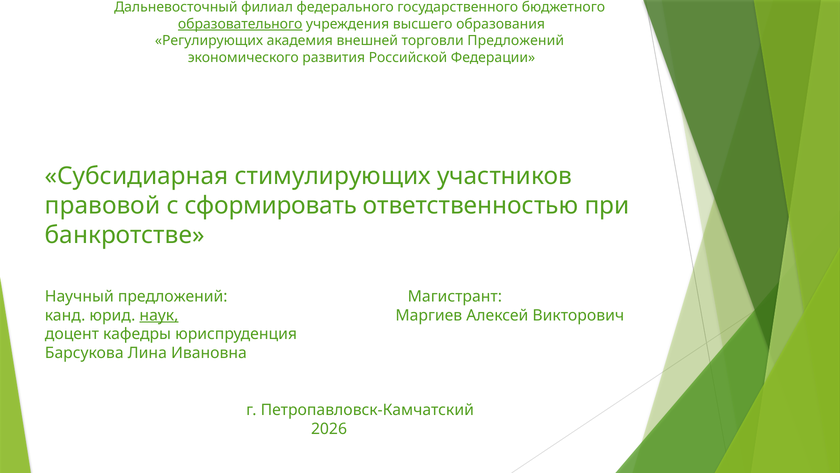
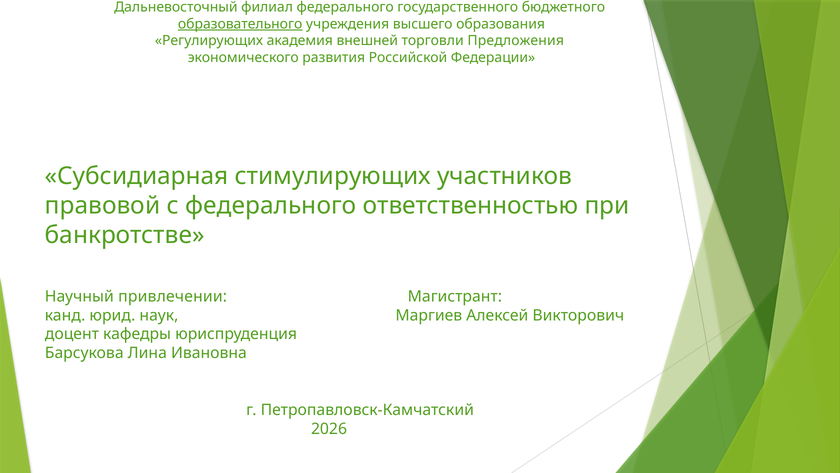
торговли Предложений: Предложений -> Предложения
с сформировать: сформировать -> федерального
Научный предложений: предложений -> привлечении
наук underline: present -> none
